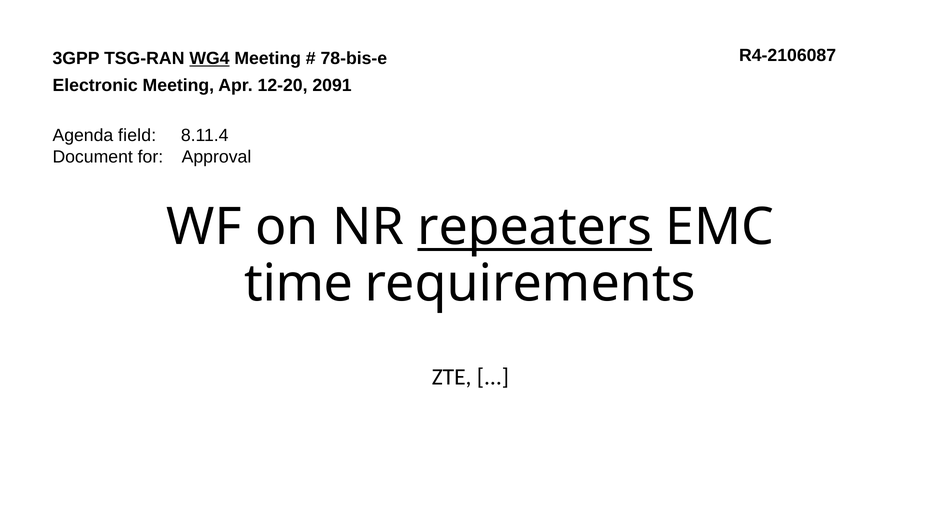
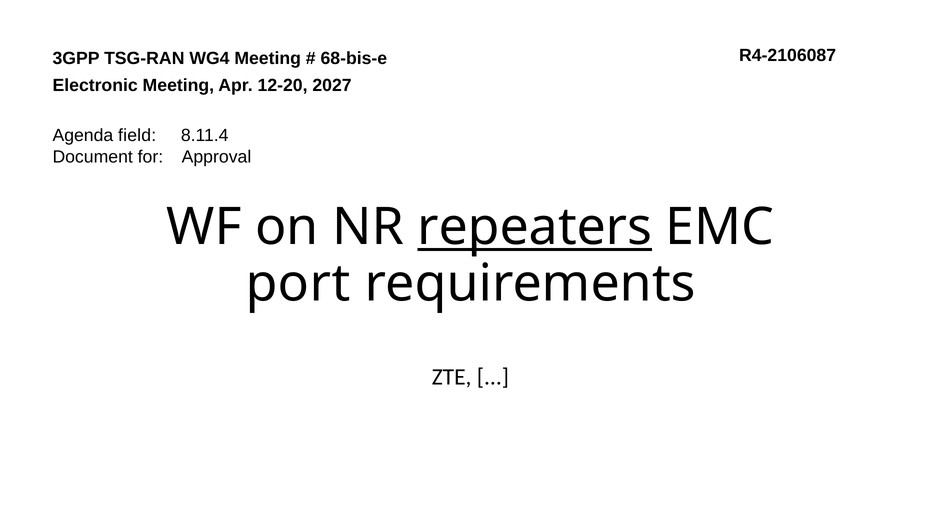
WG4 underline: present -> none
78-bis-e: 78-bis-e -> 68-bis-e
2091: 2091 -> 2027
time: time -> port
